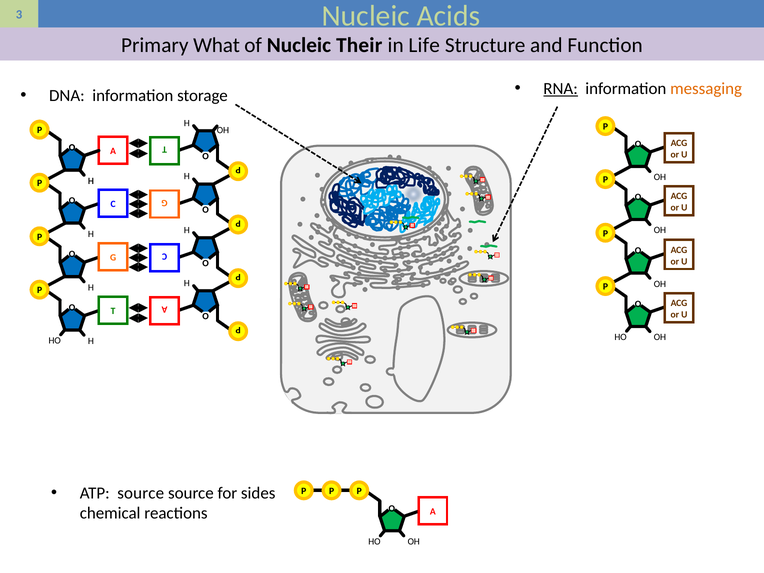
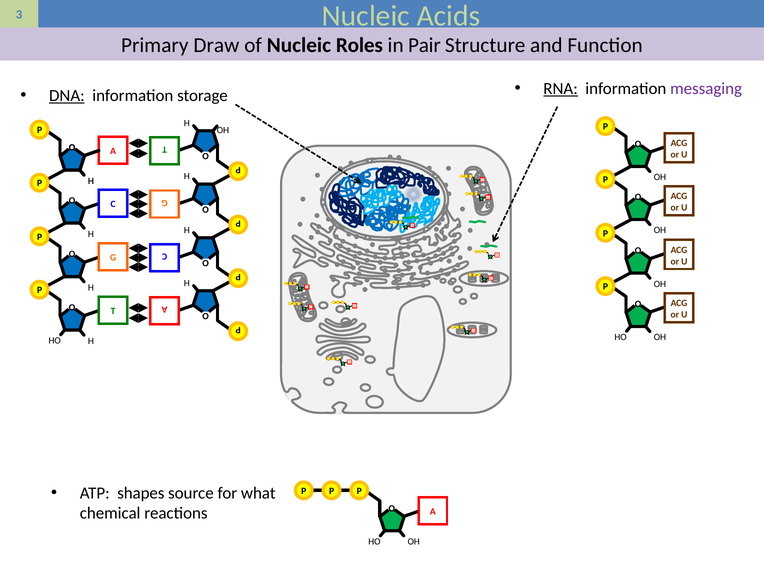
What: What -> Draw
Their: Their -> Roles
Life: Life -> Pair
messaging colour: orange -> purple
DNA underline: none -> present
ATP source: source -> shapes
sides: sides -> what
